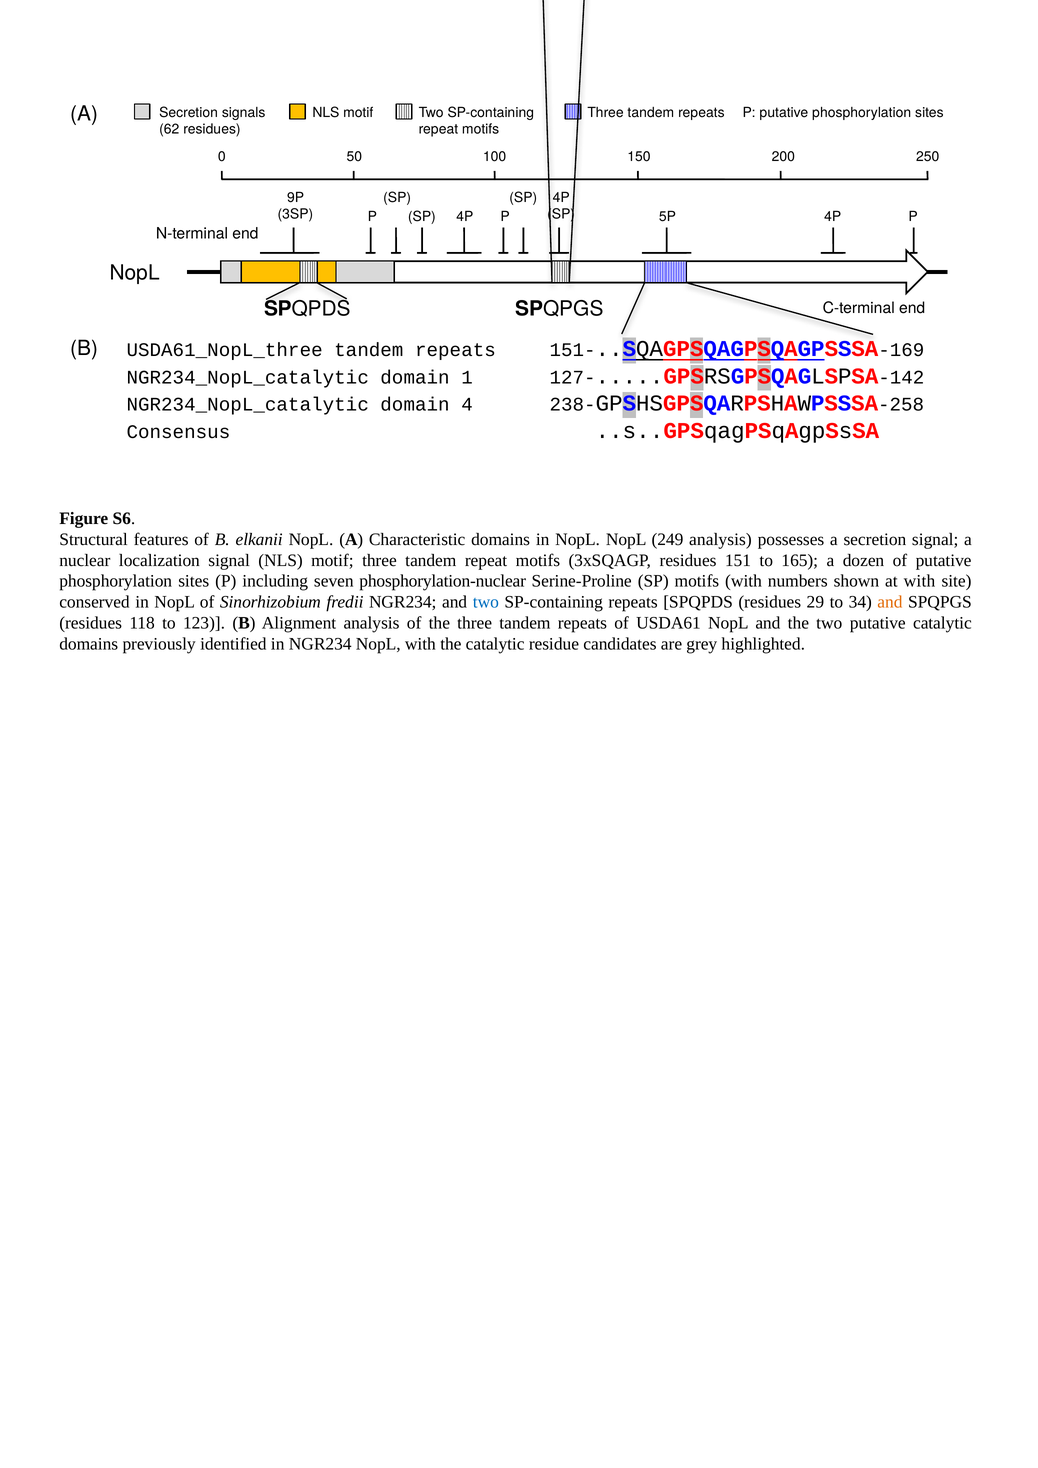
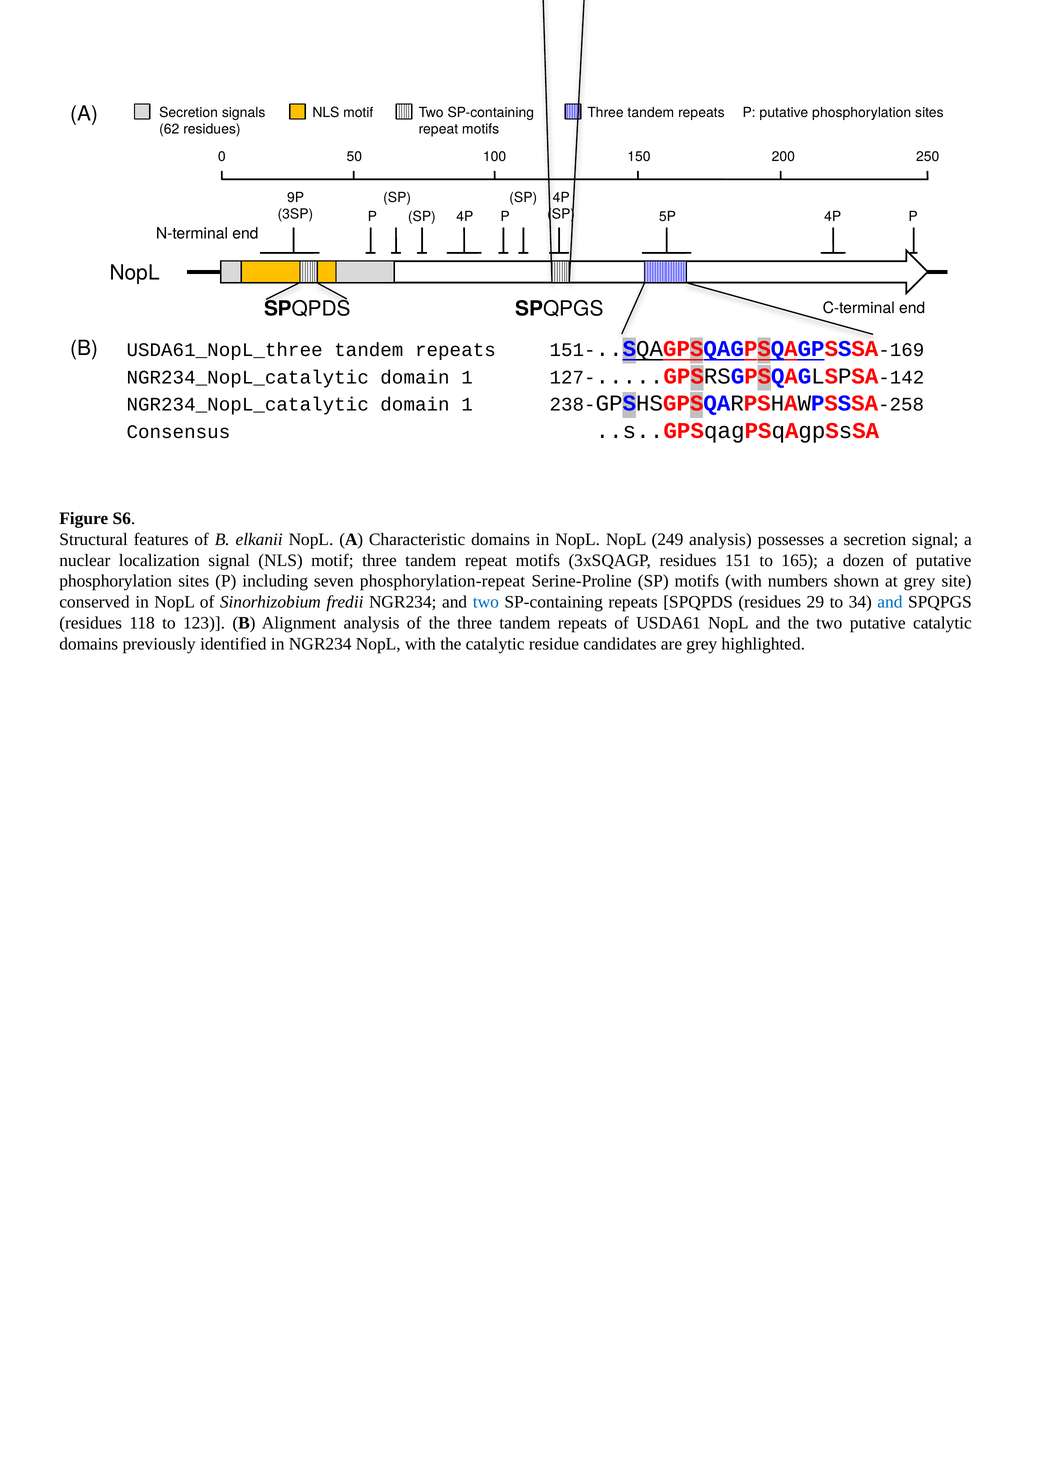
4 at (467, 405): 4 -> 1
phosphorylation-nuclear: phosphorylation-nuclear -> phosphorylation-repeat
at with: with -> grey
and at (890, 602) colour: orange -> blue
